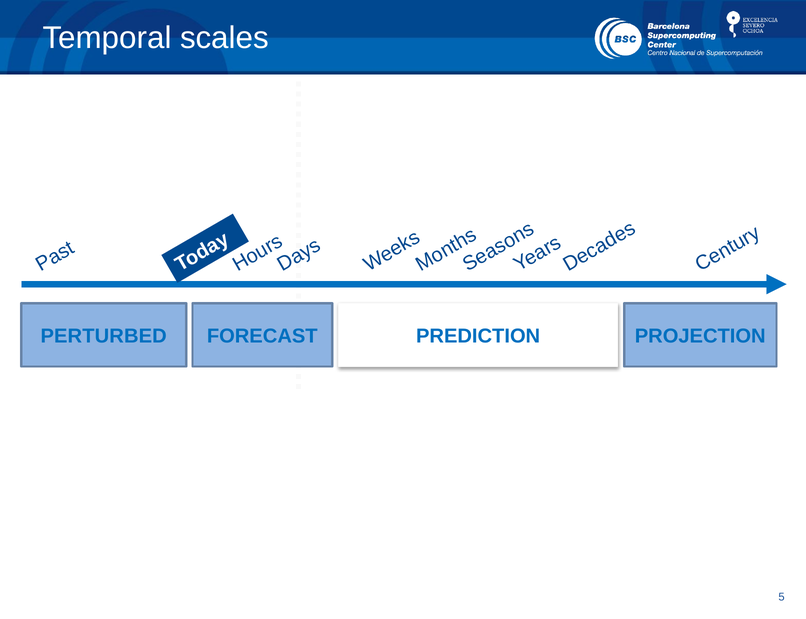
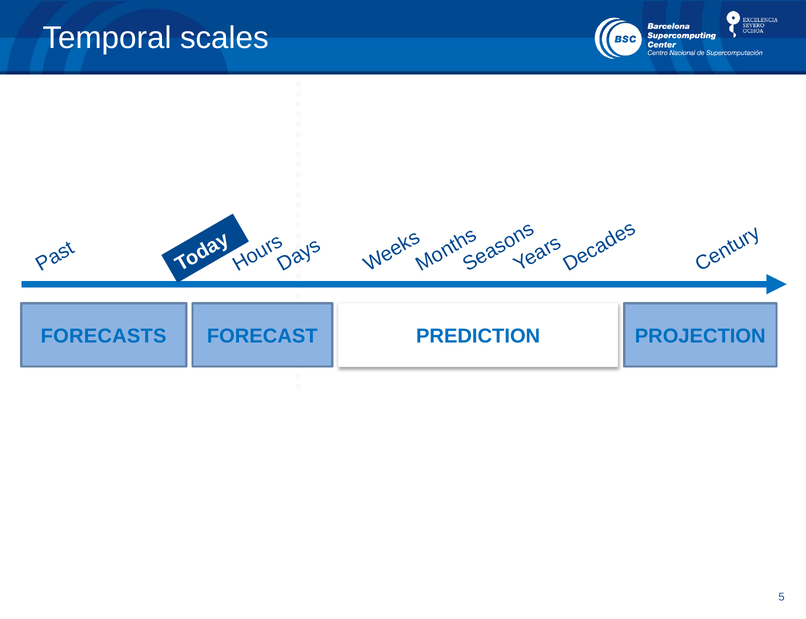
PERTURBED: PERTURBED -> FORECASTS
